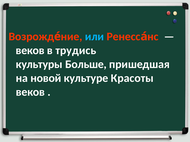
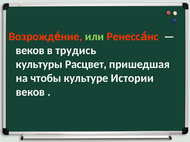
или colour: light blue -> light green
Больше: Больше -> Расцвет
новой: новой -> чтобы
Красоты: Красоты -> Истории
